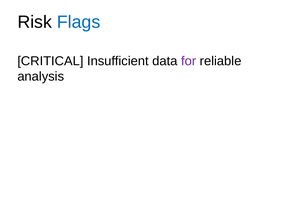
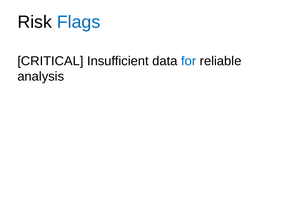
for colour: purple -> blue
